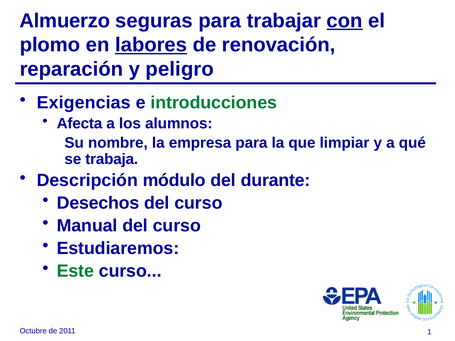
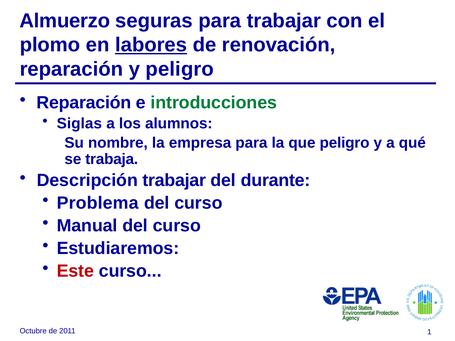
con underline: present -> none
Exigencias at (84, 103): Exigencias -> Reparación
Afecta: Afecta -> Siglas
que limpiar: limpiar -> peligro
Descripción módulo: módulo -> trabajar
Desechos: Desechos -> Problema
Este colour: green -> red
